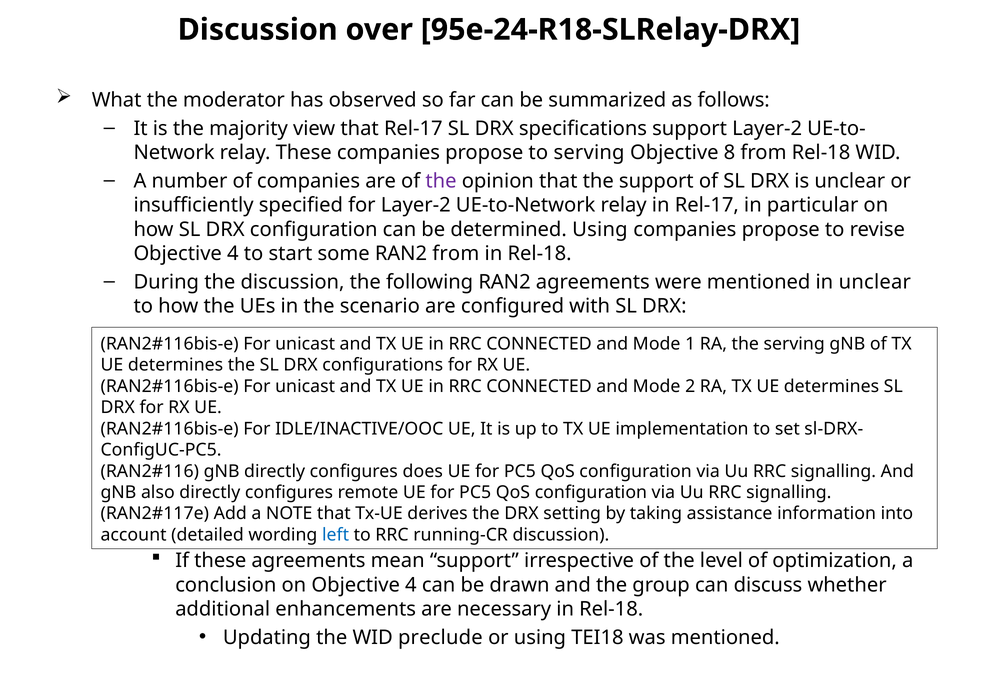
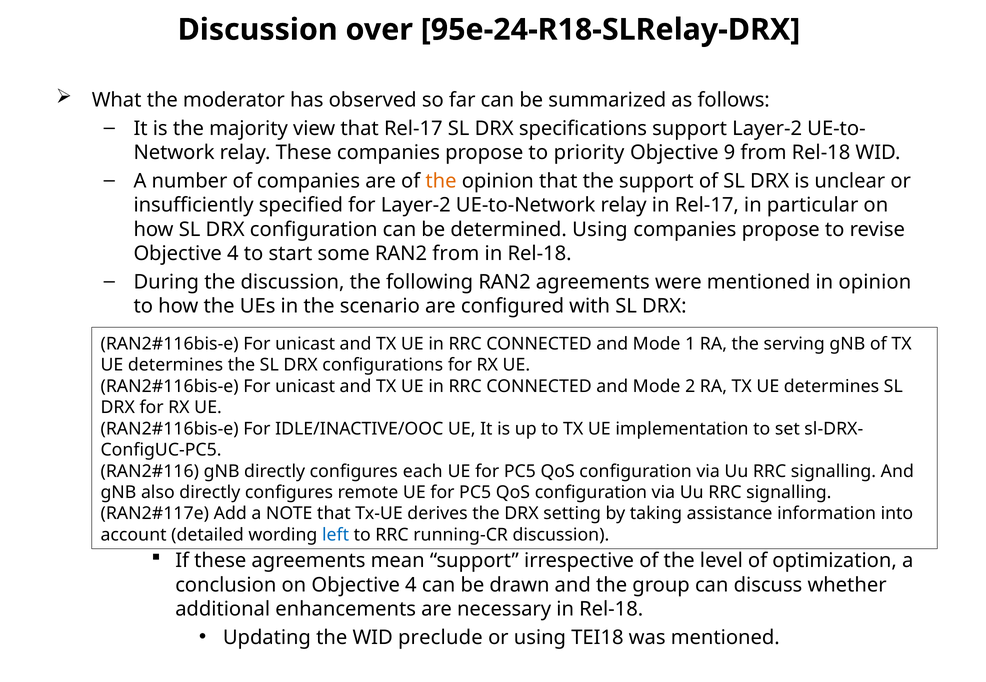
to serving: serving -> priority
8: 8 -> 9
the at (441, 181) colour: purple -> orange
in unclear: unclear -> opinion
does: does -> each
